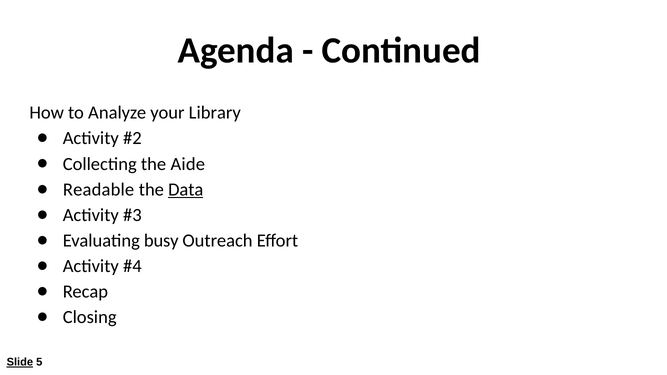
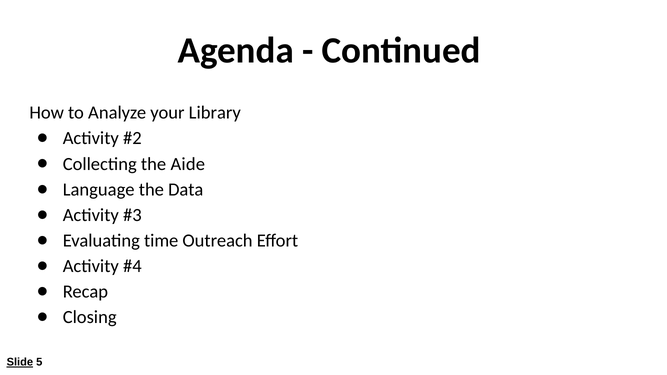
Readable: Readable -> Language
Data underline: present -> none
busy: busy -> time
